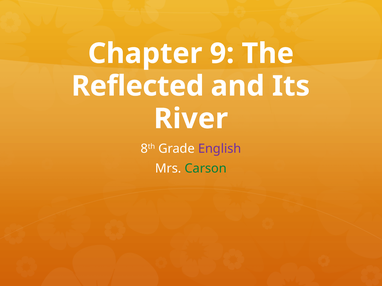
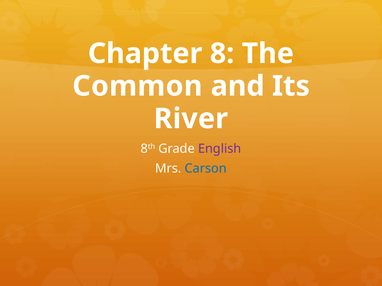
9: 9 -> 8
Reflected: Reflected -> Common
Carson colour: green -> blue
